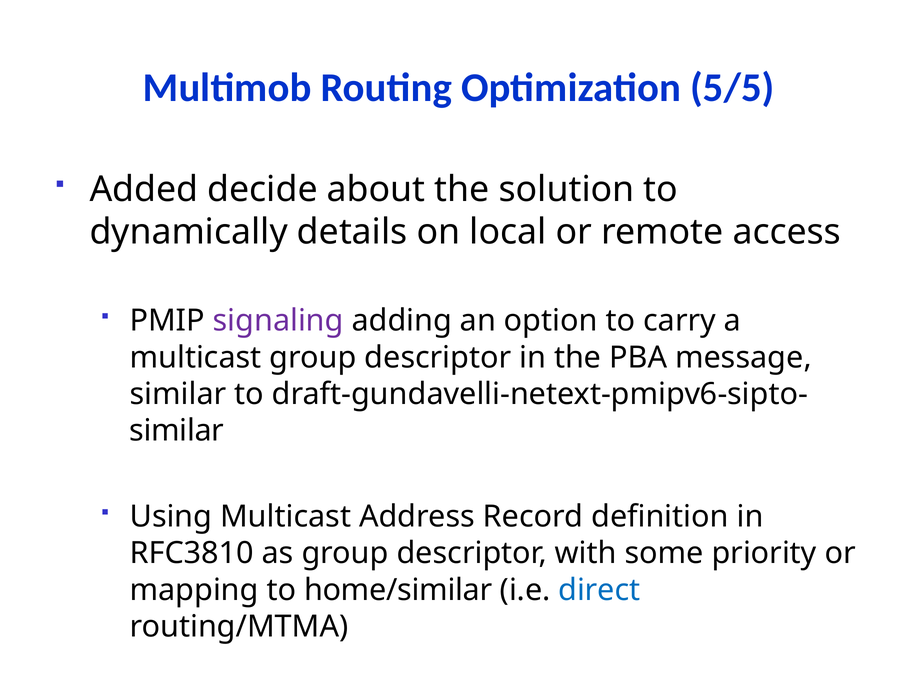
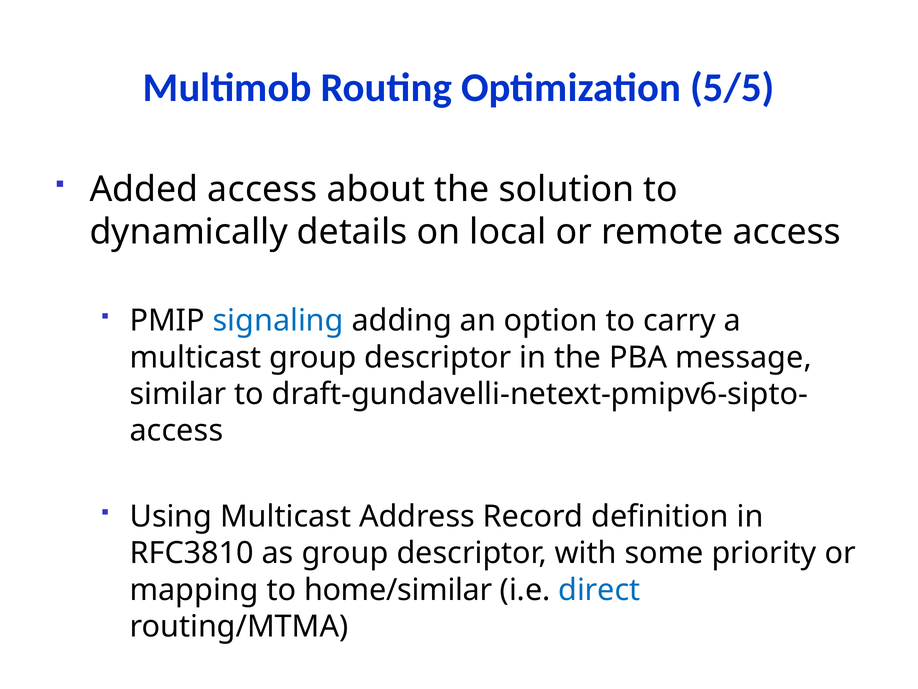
Added decide: decide -> access
signaling colour: purple -> blue
similar at (177, 431): similar -> access
